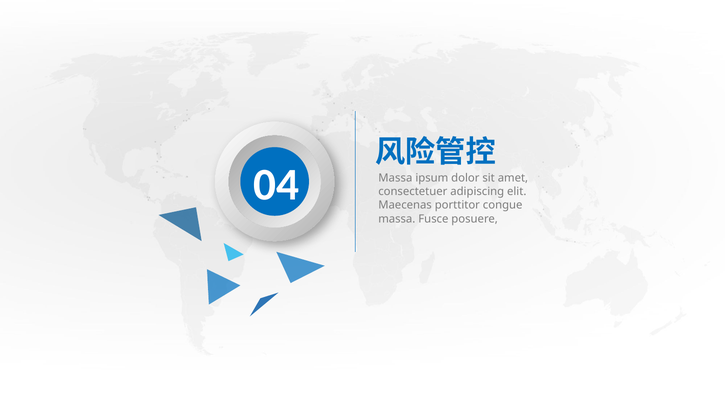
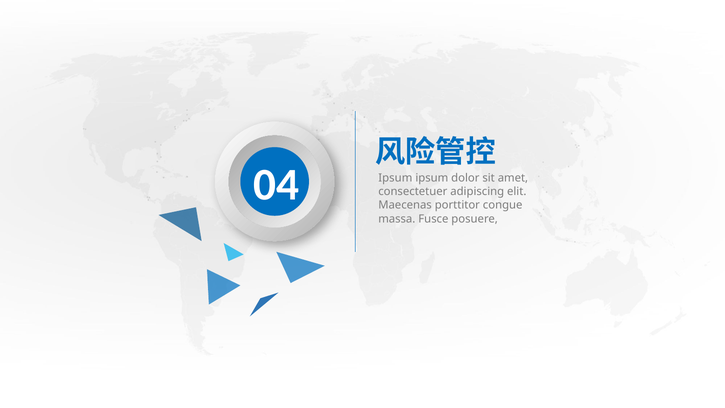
04 Massa: Massa -> Ipsum
